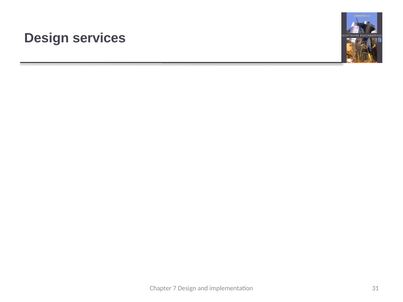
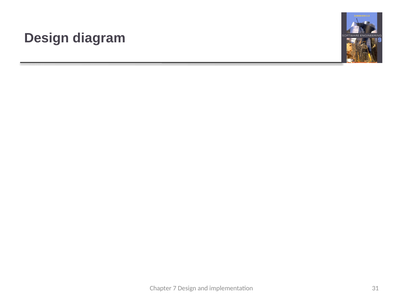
services: services -> diagram
